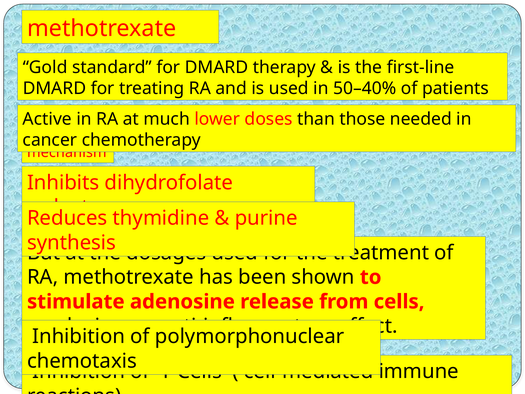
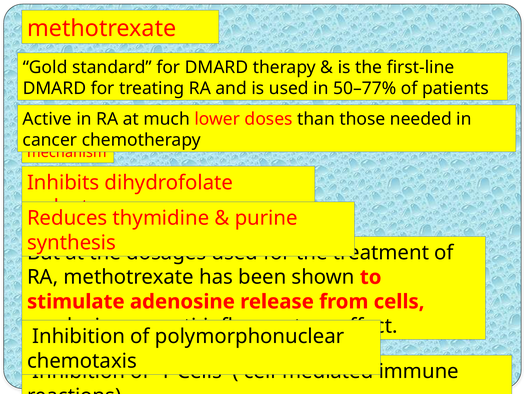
50–40%: 50–40% -> 50–77%
